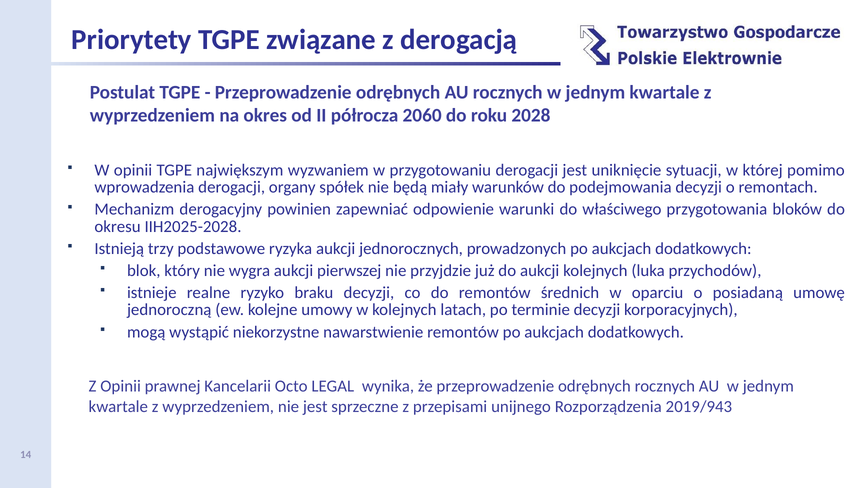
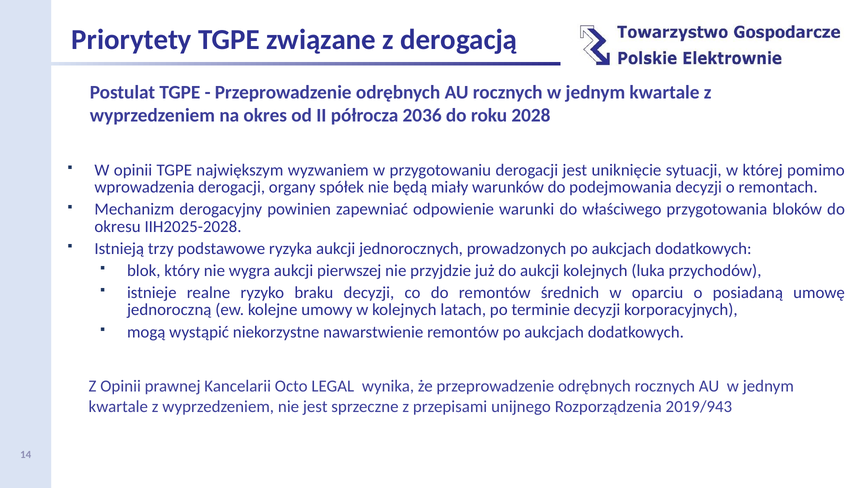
2060: 2060 -> 2036
